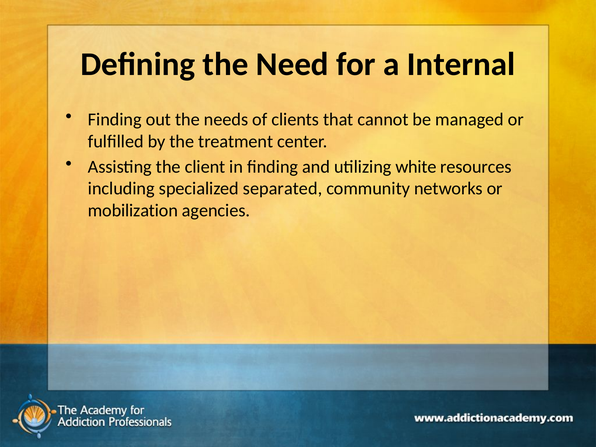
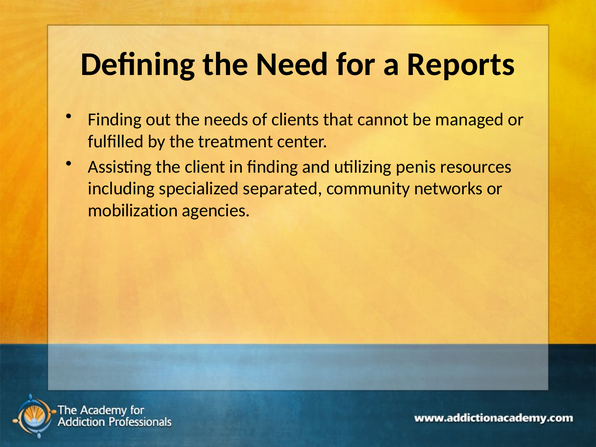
Internal: Internal -> Reports
white: white -> penis
